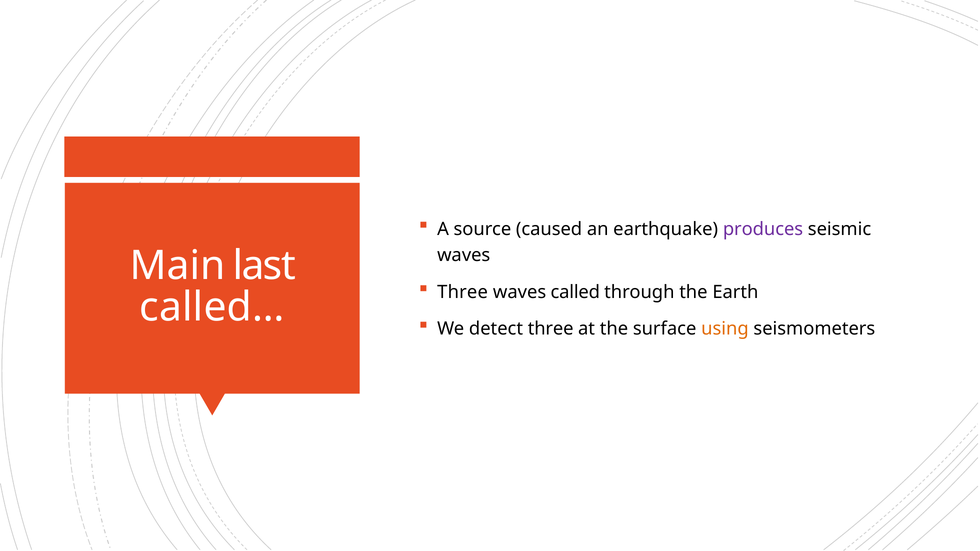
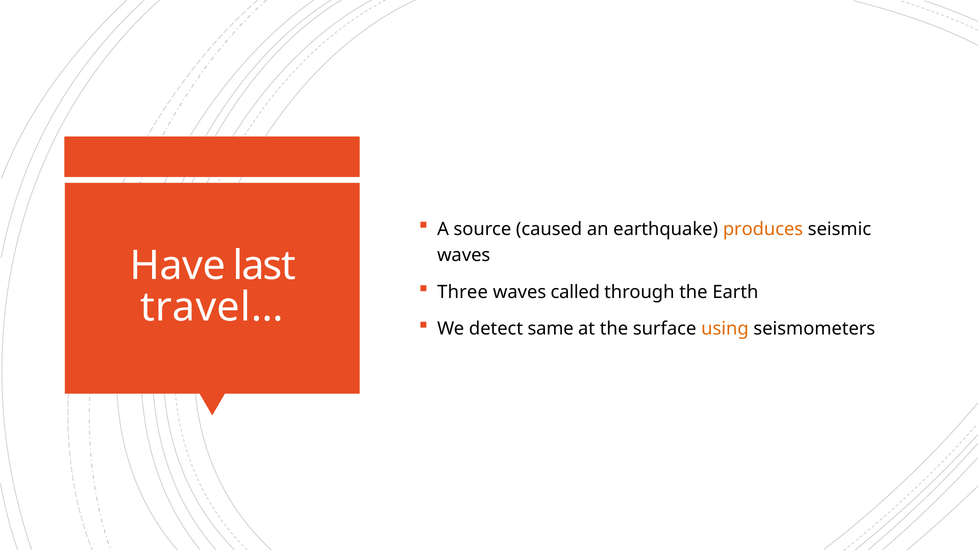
produces colour: purple -> orange
Main: Main -> Have
called…: called… -> travel…
detect three: three -> same
